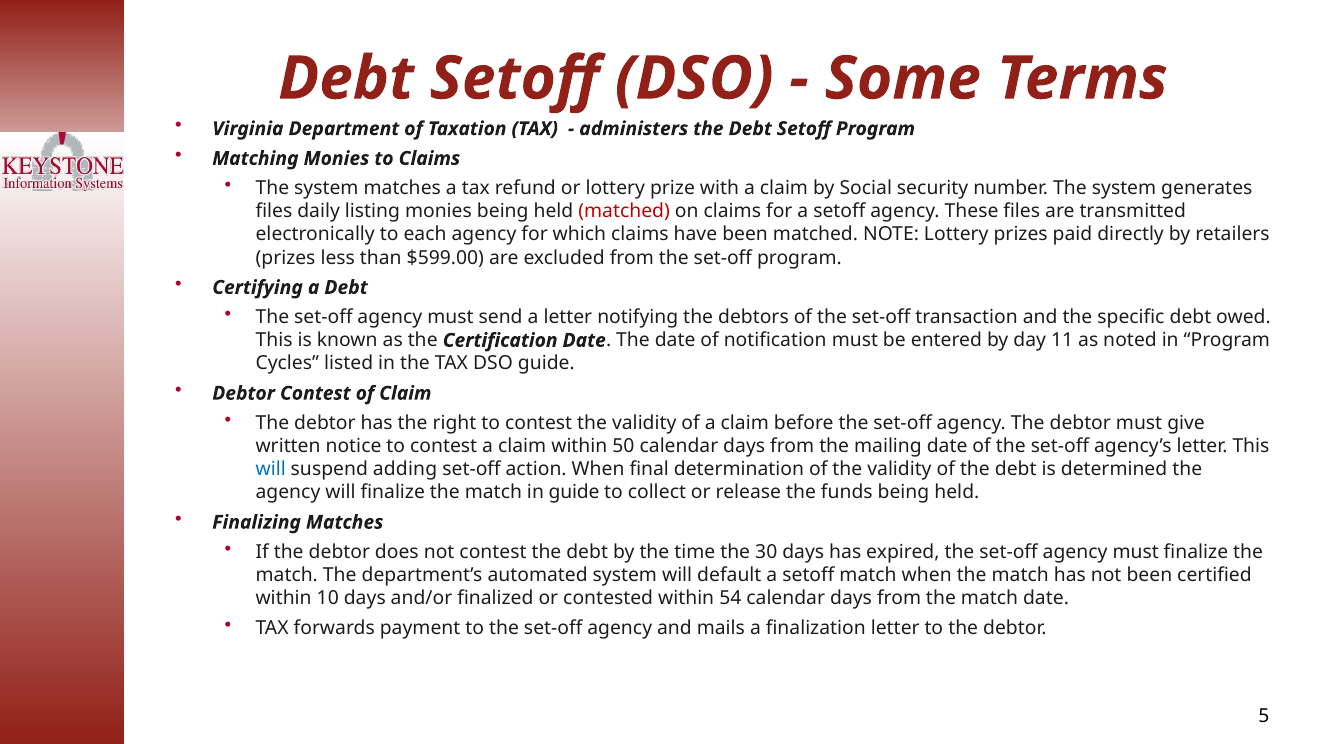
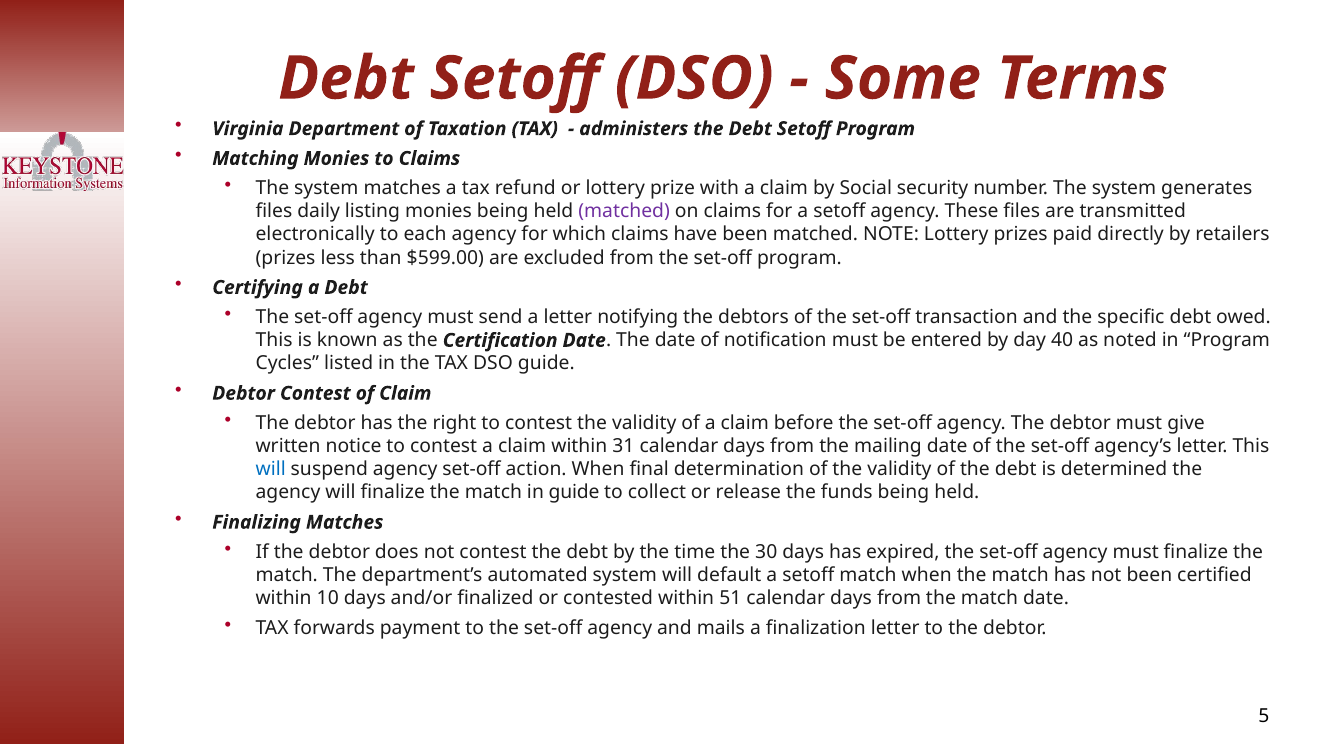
matched at (624, 212) colour: red -> purple
11: 11 -> 40
50: 50 -> 31
suspend adding: adding -> agency
54: 54 -> 51
